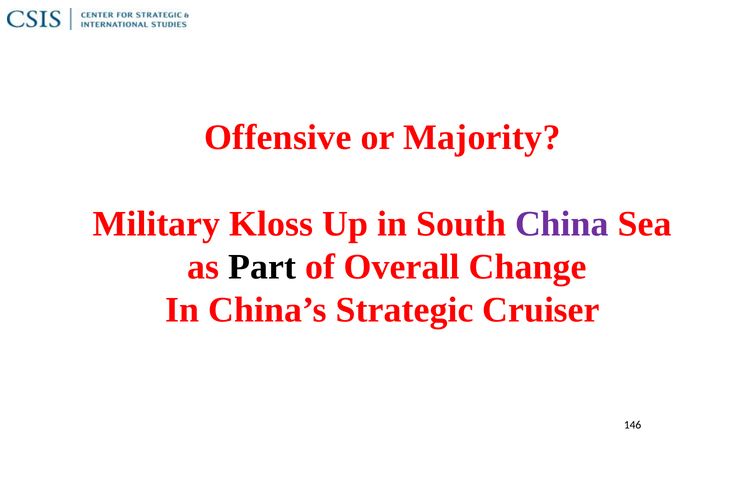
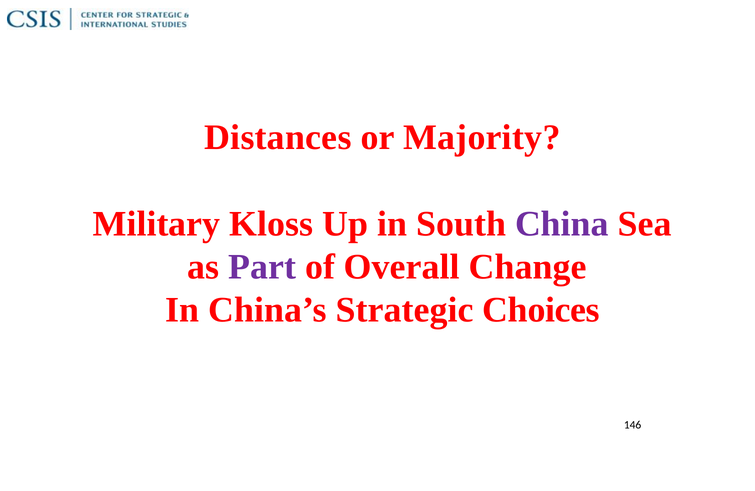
Offensive: Offensive -> Distances
Part colour: black -> purple
Cruiser: Cruiser -> Choices
